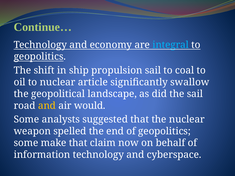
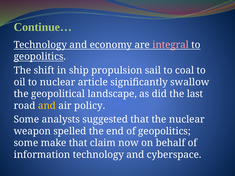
integral colour: light blue -> pink
the sail: sail -> last
would: would -> policy
